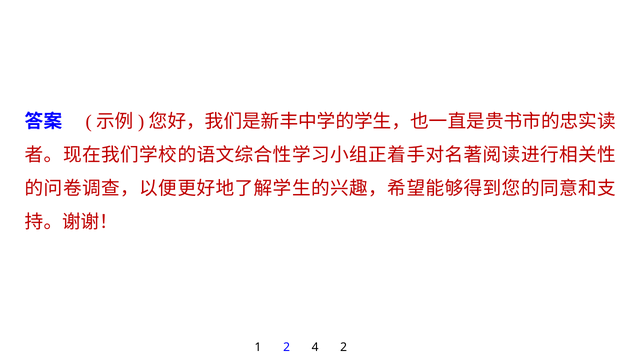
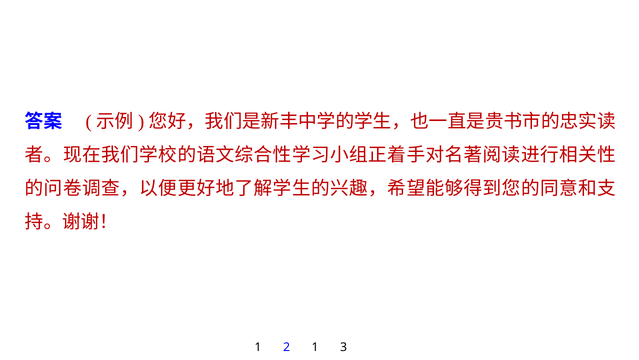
2 4: 4 -> 1
1 2: 2 -> 3
